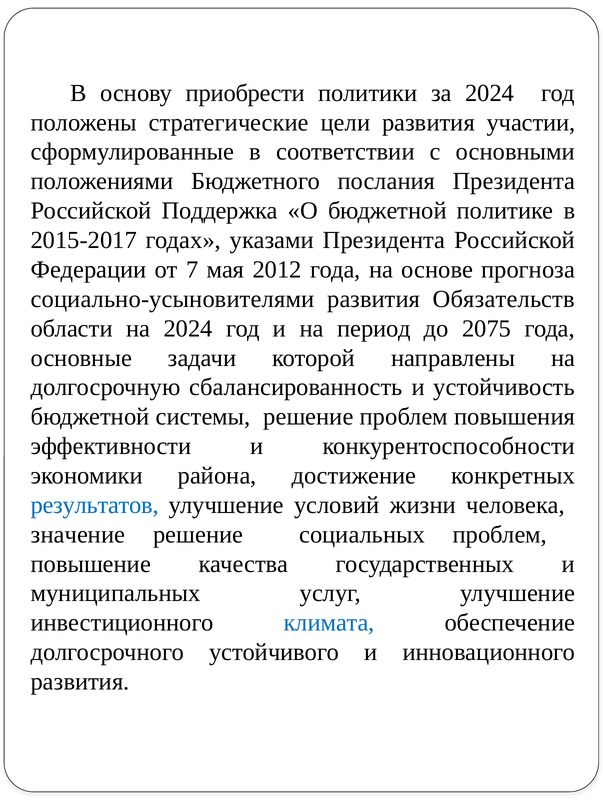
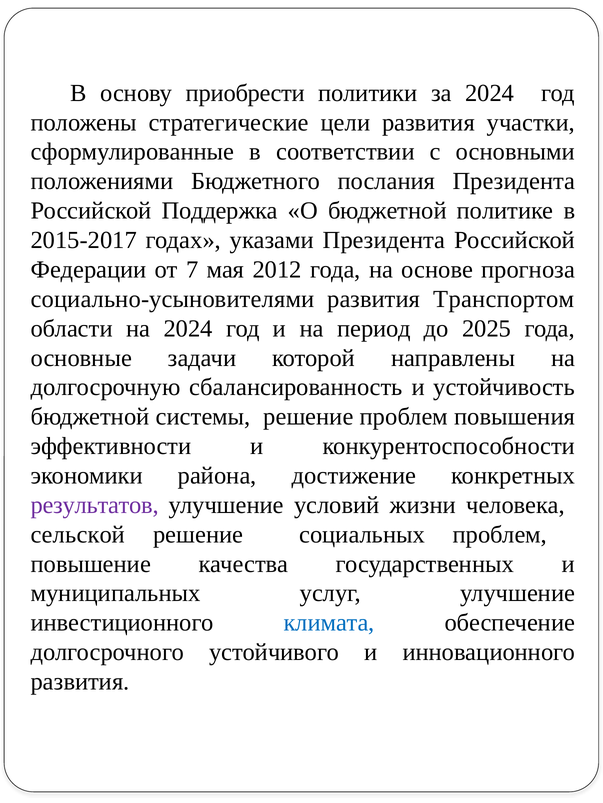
участии: участии -> участки
Обязательств: Обязательств -> Транспортом
2075: 2075 -> 2025
результатов colour: blue -> purple
значение: значение -> сельской
